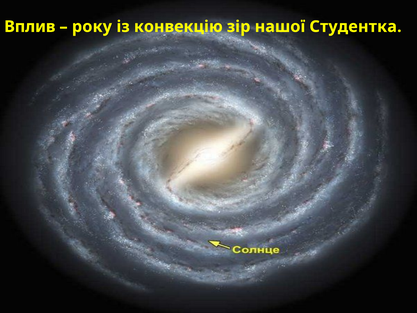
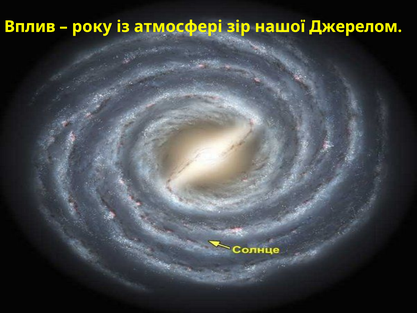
конвекцію: конвекцію -> атмосфері
Студентка: Студентка -> Джерелом
